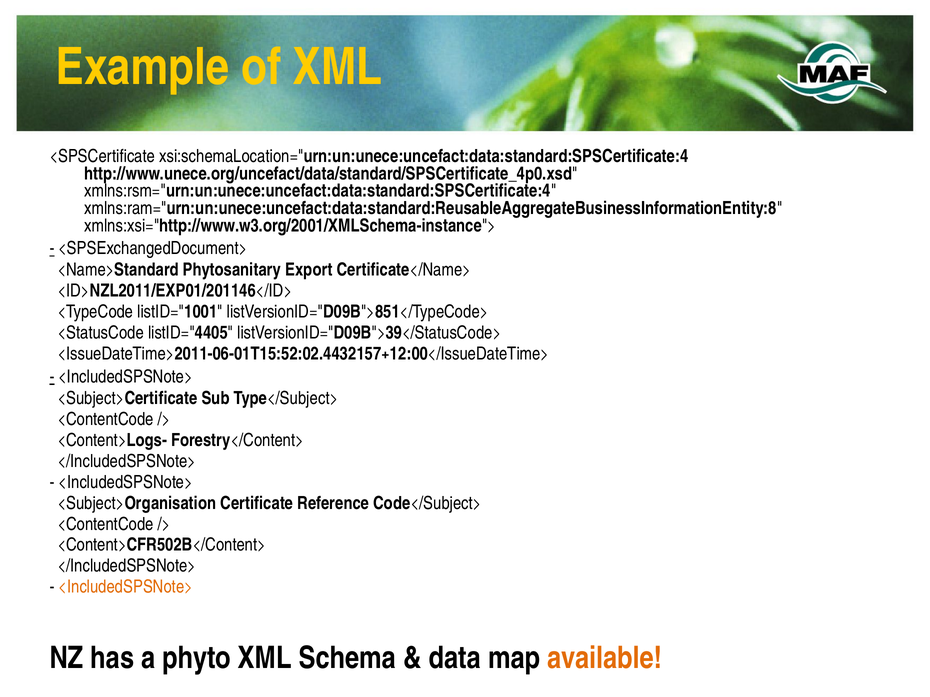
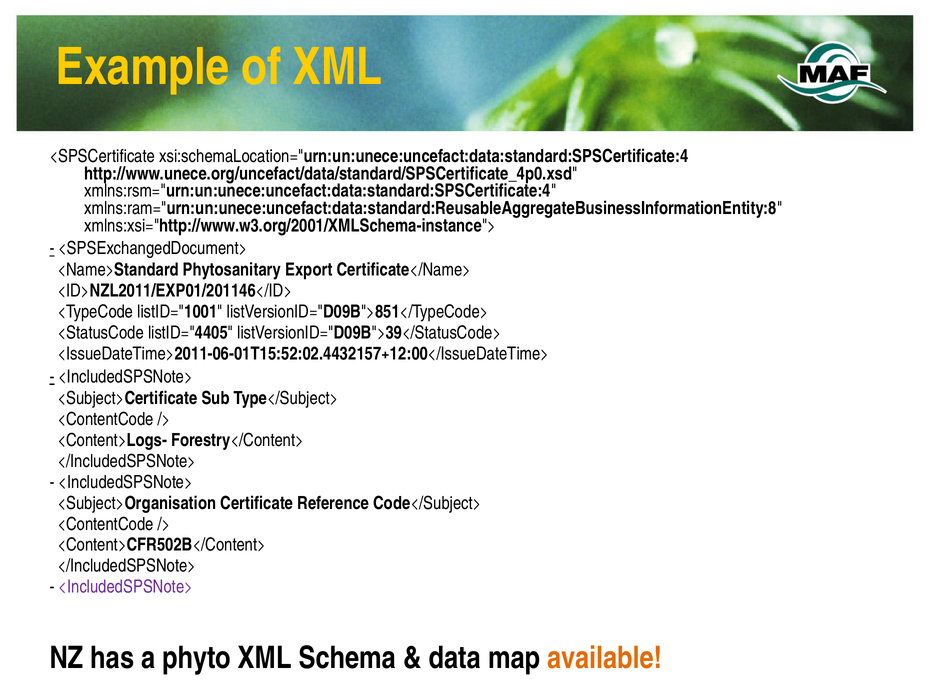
<IncludedSPSNote> at (126, 587) colour: orange -> purple
